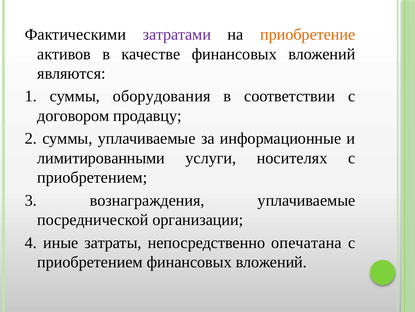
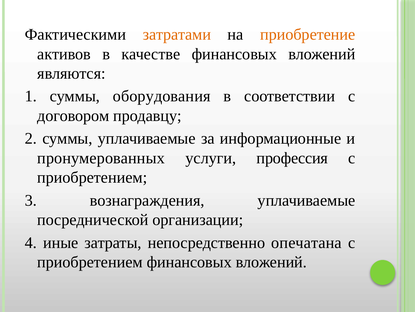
затратами colour: purple -> orange
лимитированными: лимитированными -> пронумерованных
носителях: носителях -> профессия
